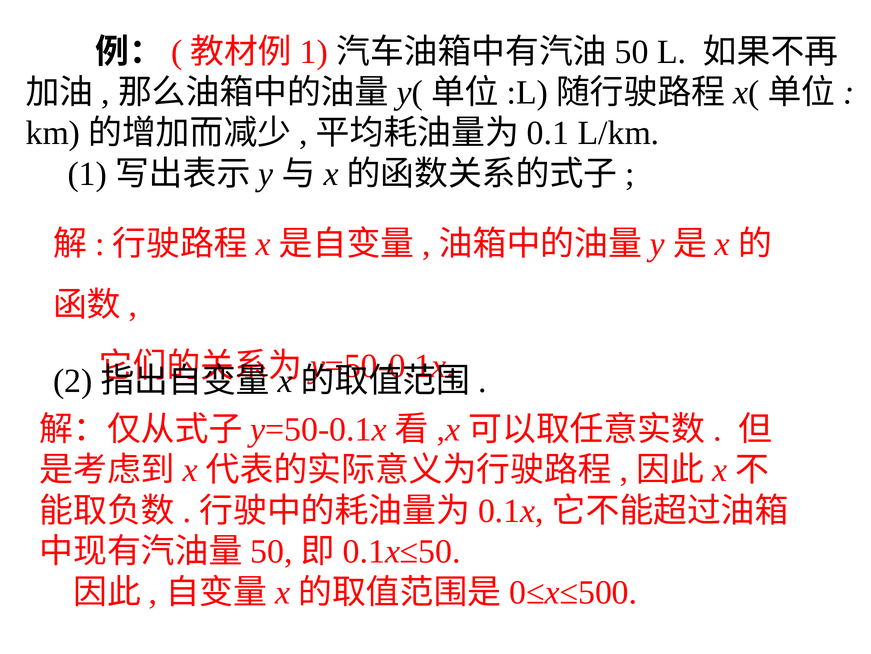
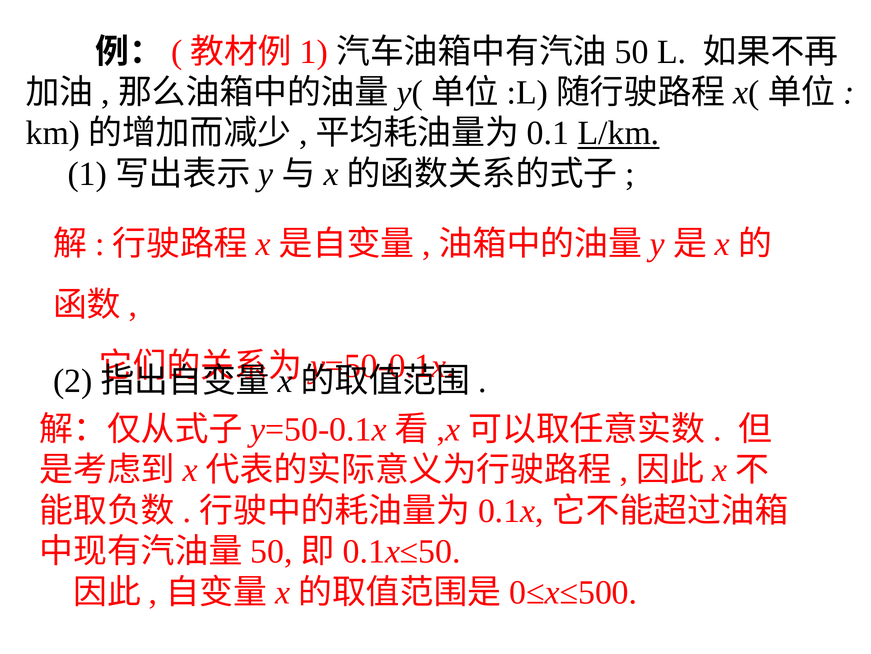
L/km underline: none -> present
